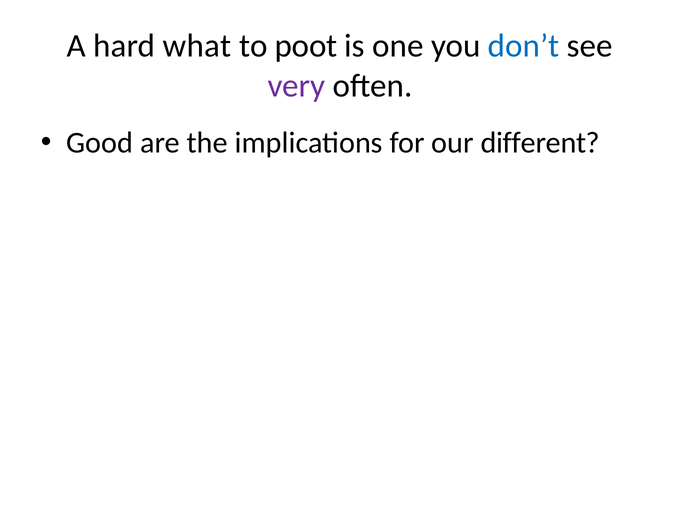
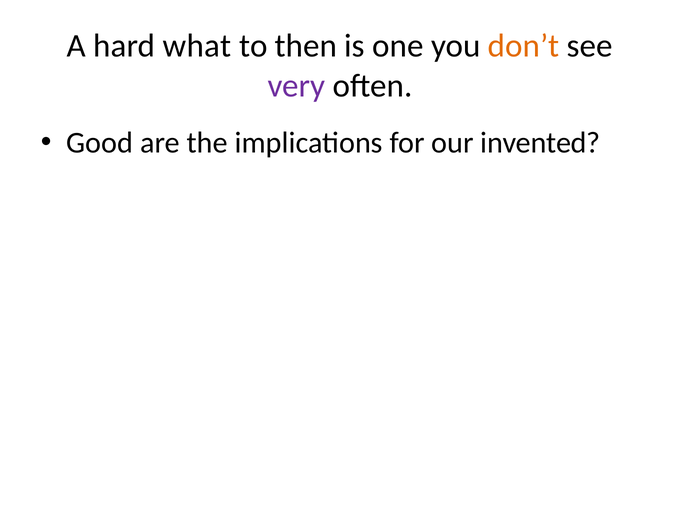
poot: poot -> then
don’t colour: blue -> orange
different: different -> invented
